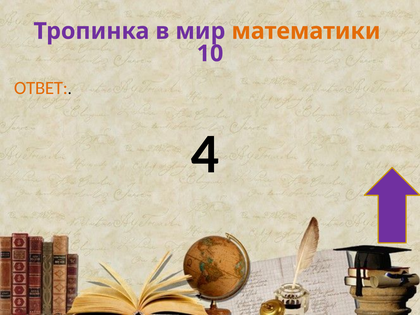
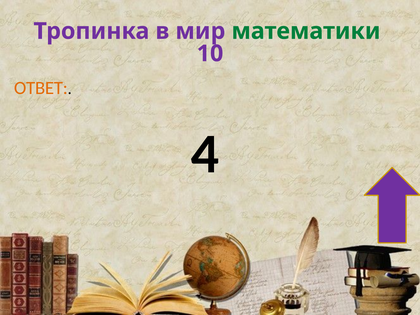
математики colour: orange -> green
